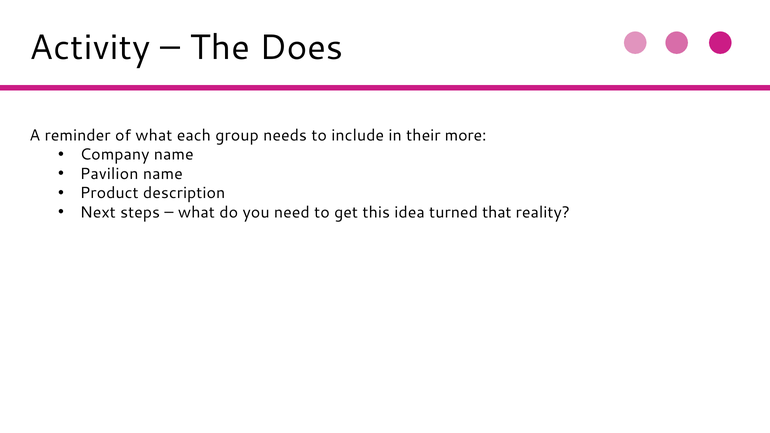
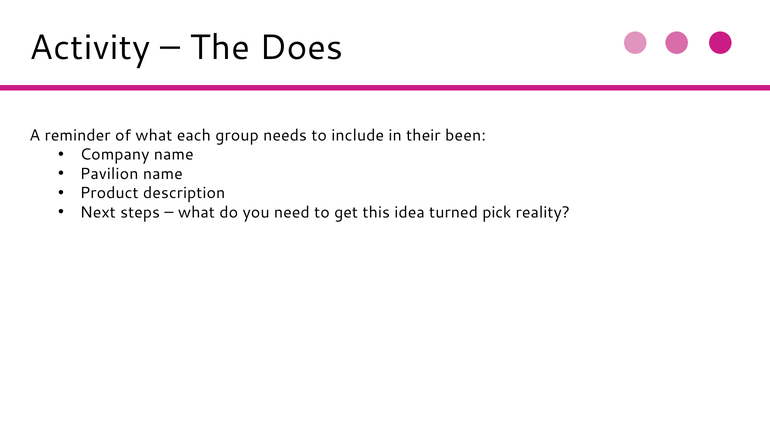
more: more -> been
that: that -> pick
